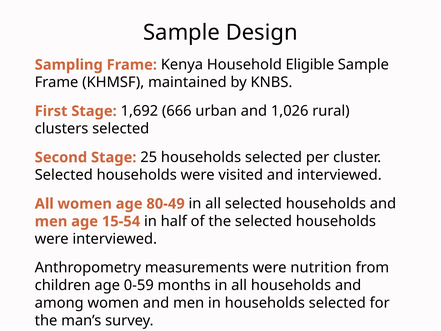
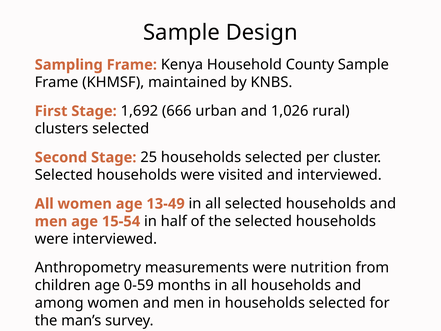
Eligible: Eligible -> County
80-49: 80-49 -> 13-49
